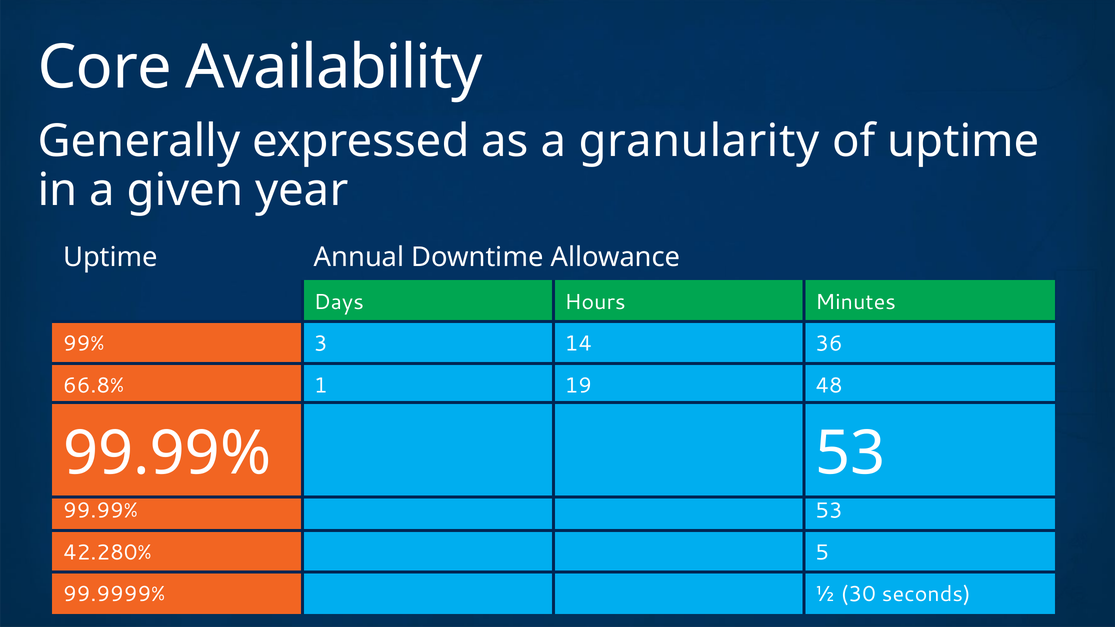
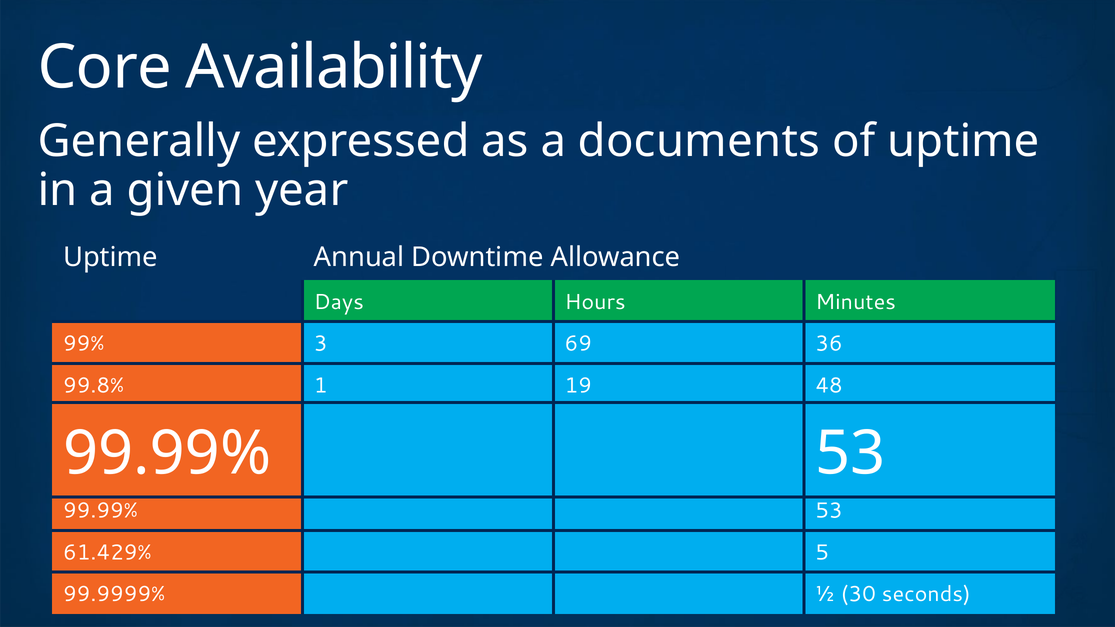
granularity: granularity -> documents
14: 14 -> 69
66.8%: 66.8% -> 99.8%
42.280%: 42.280% -> 61.429%
